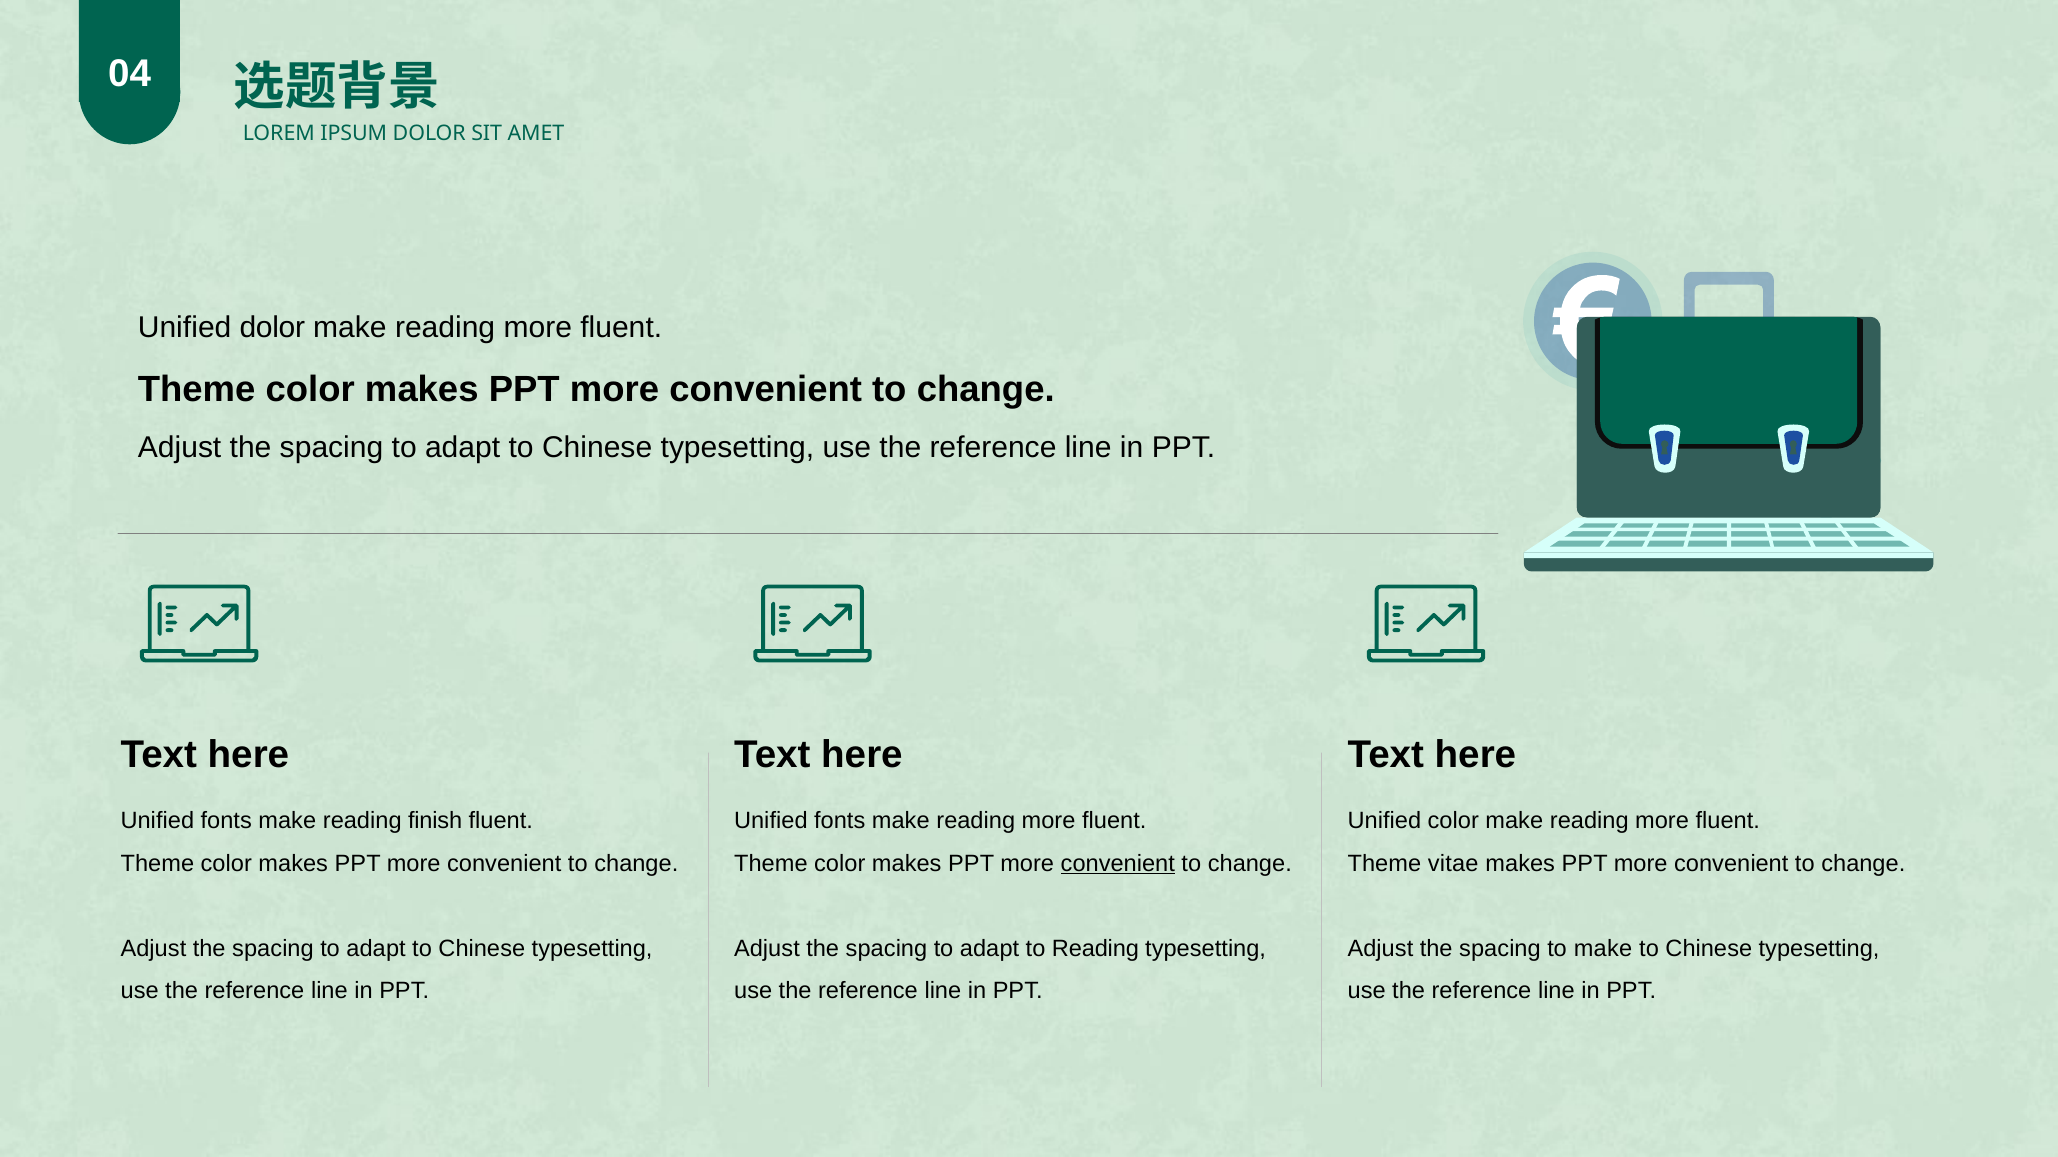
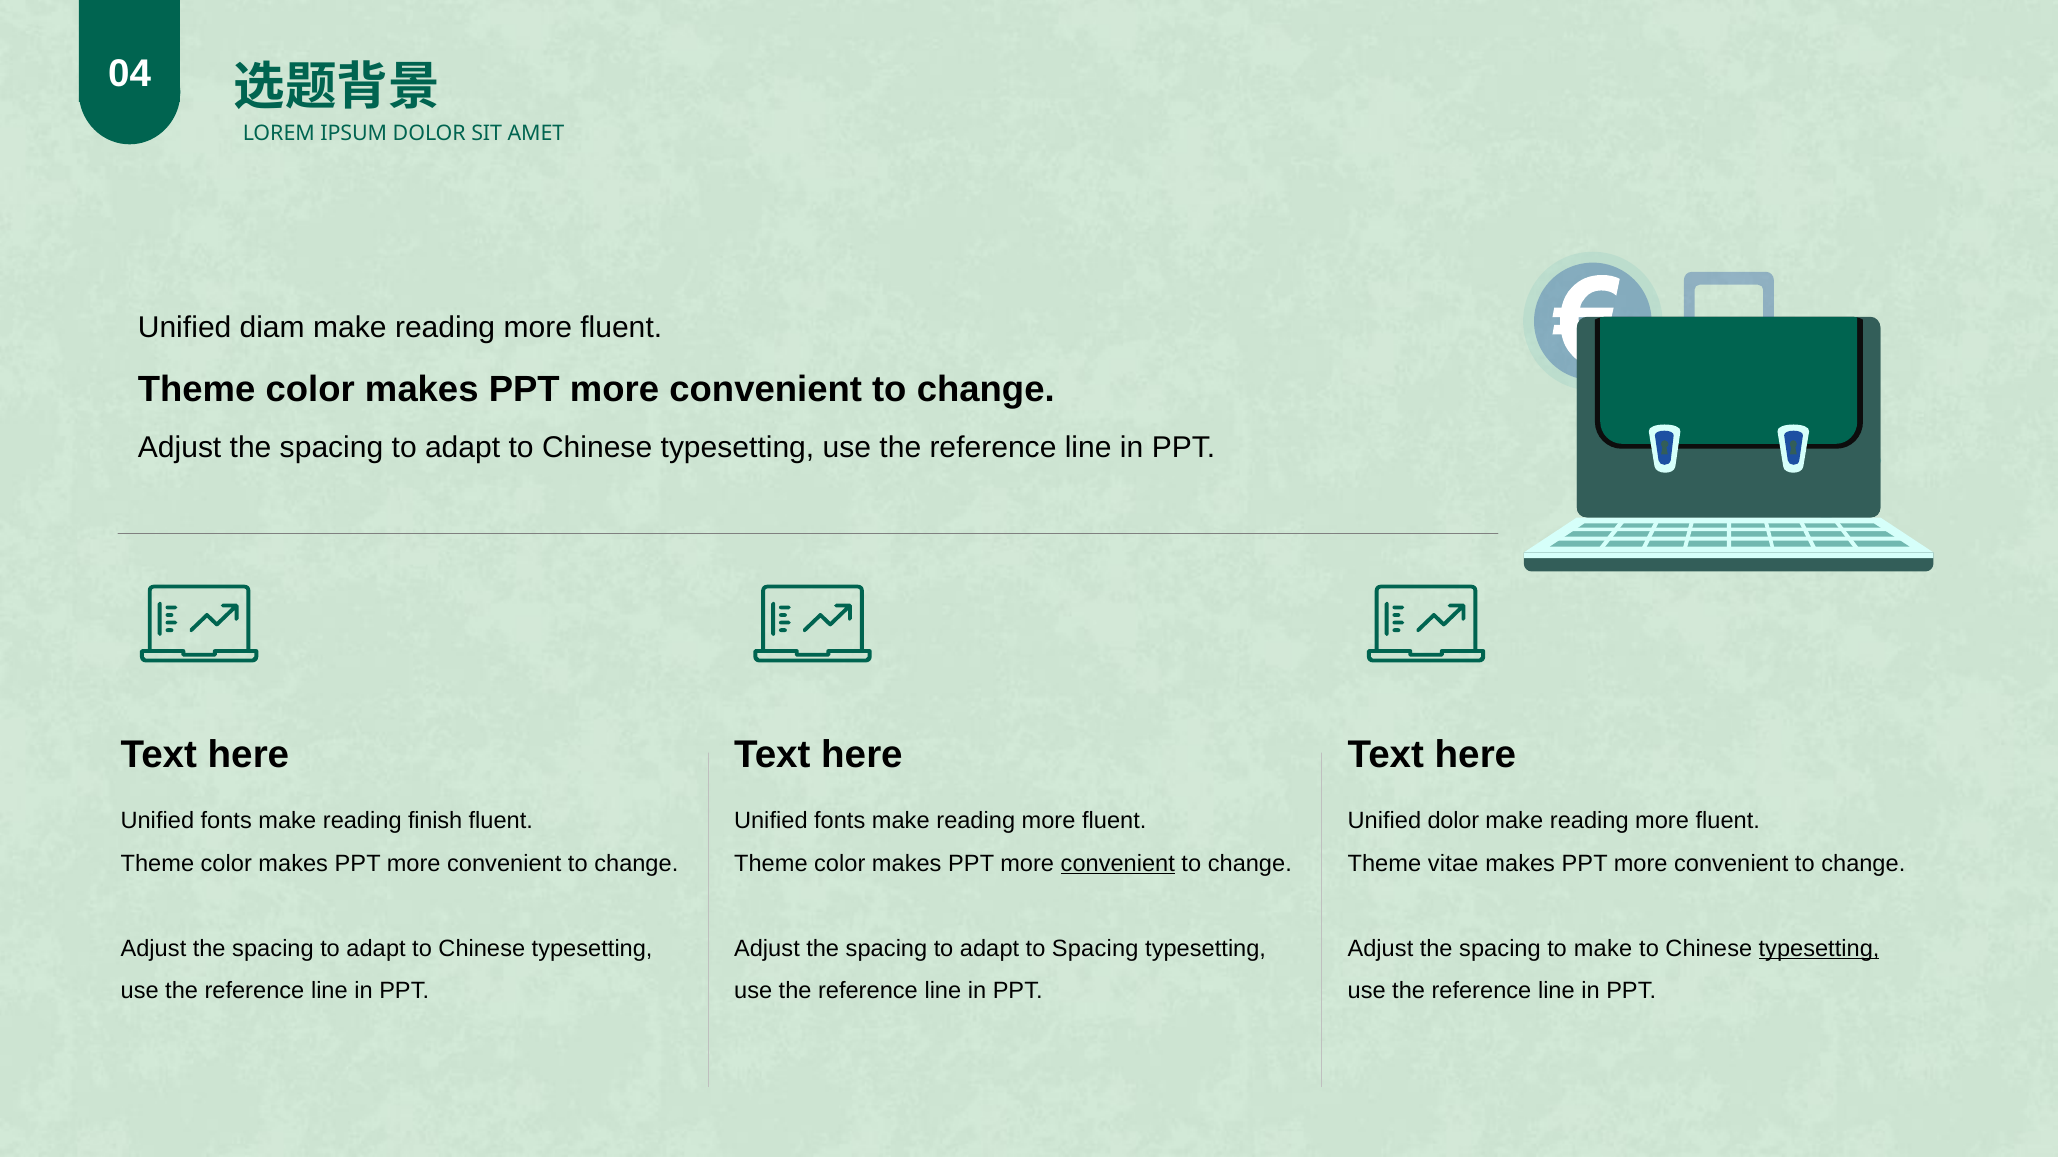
Unified dolor: dolor -> diam
Unified color: color -> dolor
to Reading: Reading -> Spacing
typesetting at (1819, 949) underline: none -> present
